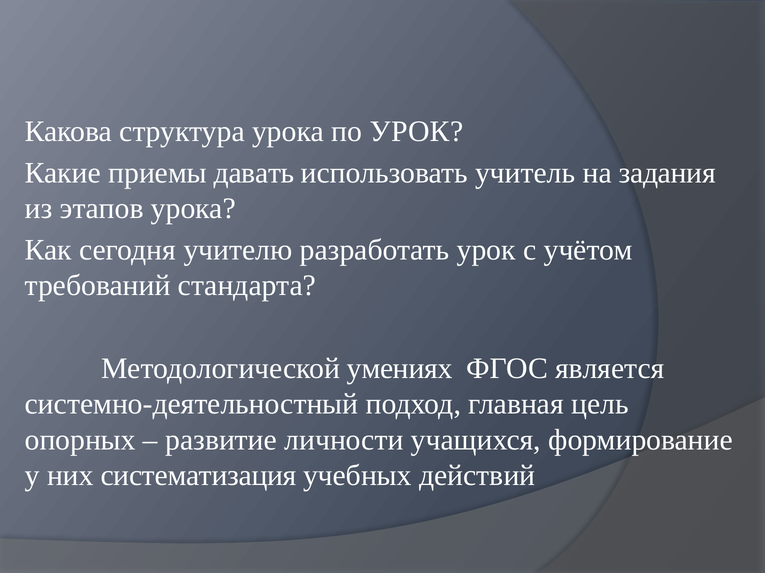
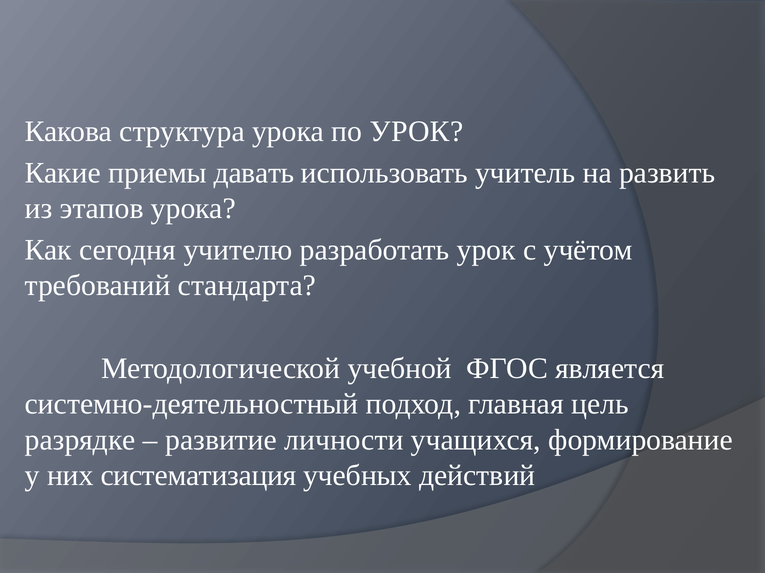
задания: задания -> развить
умениях: умениях -> учебной
опорных: опорных -> разрядке
